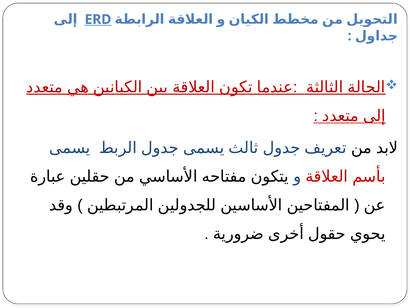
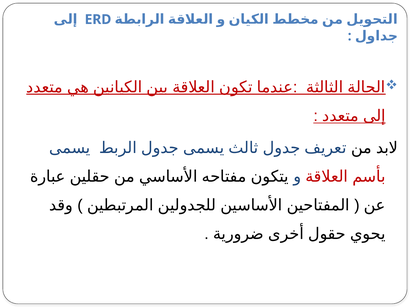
ERD underline: present -> none
